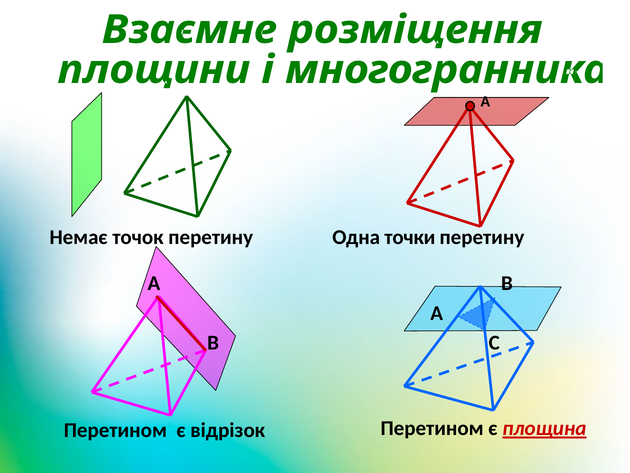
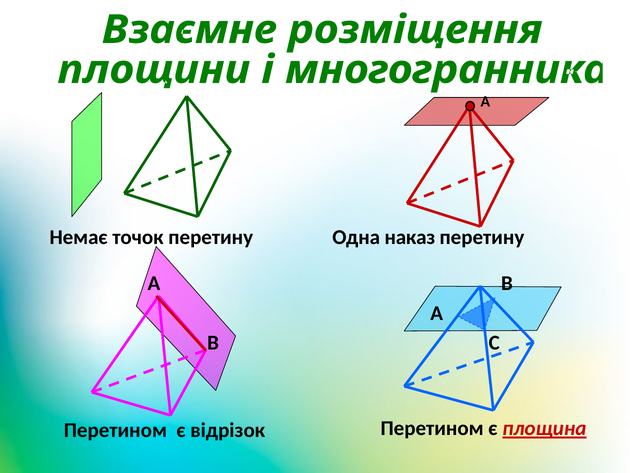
точки: точки -> наказ
